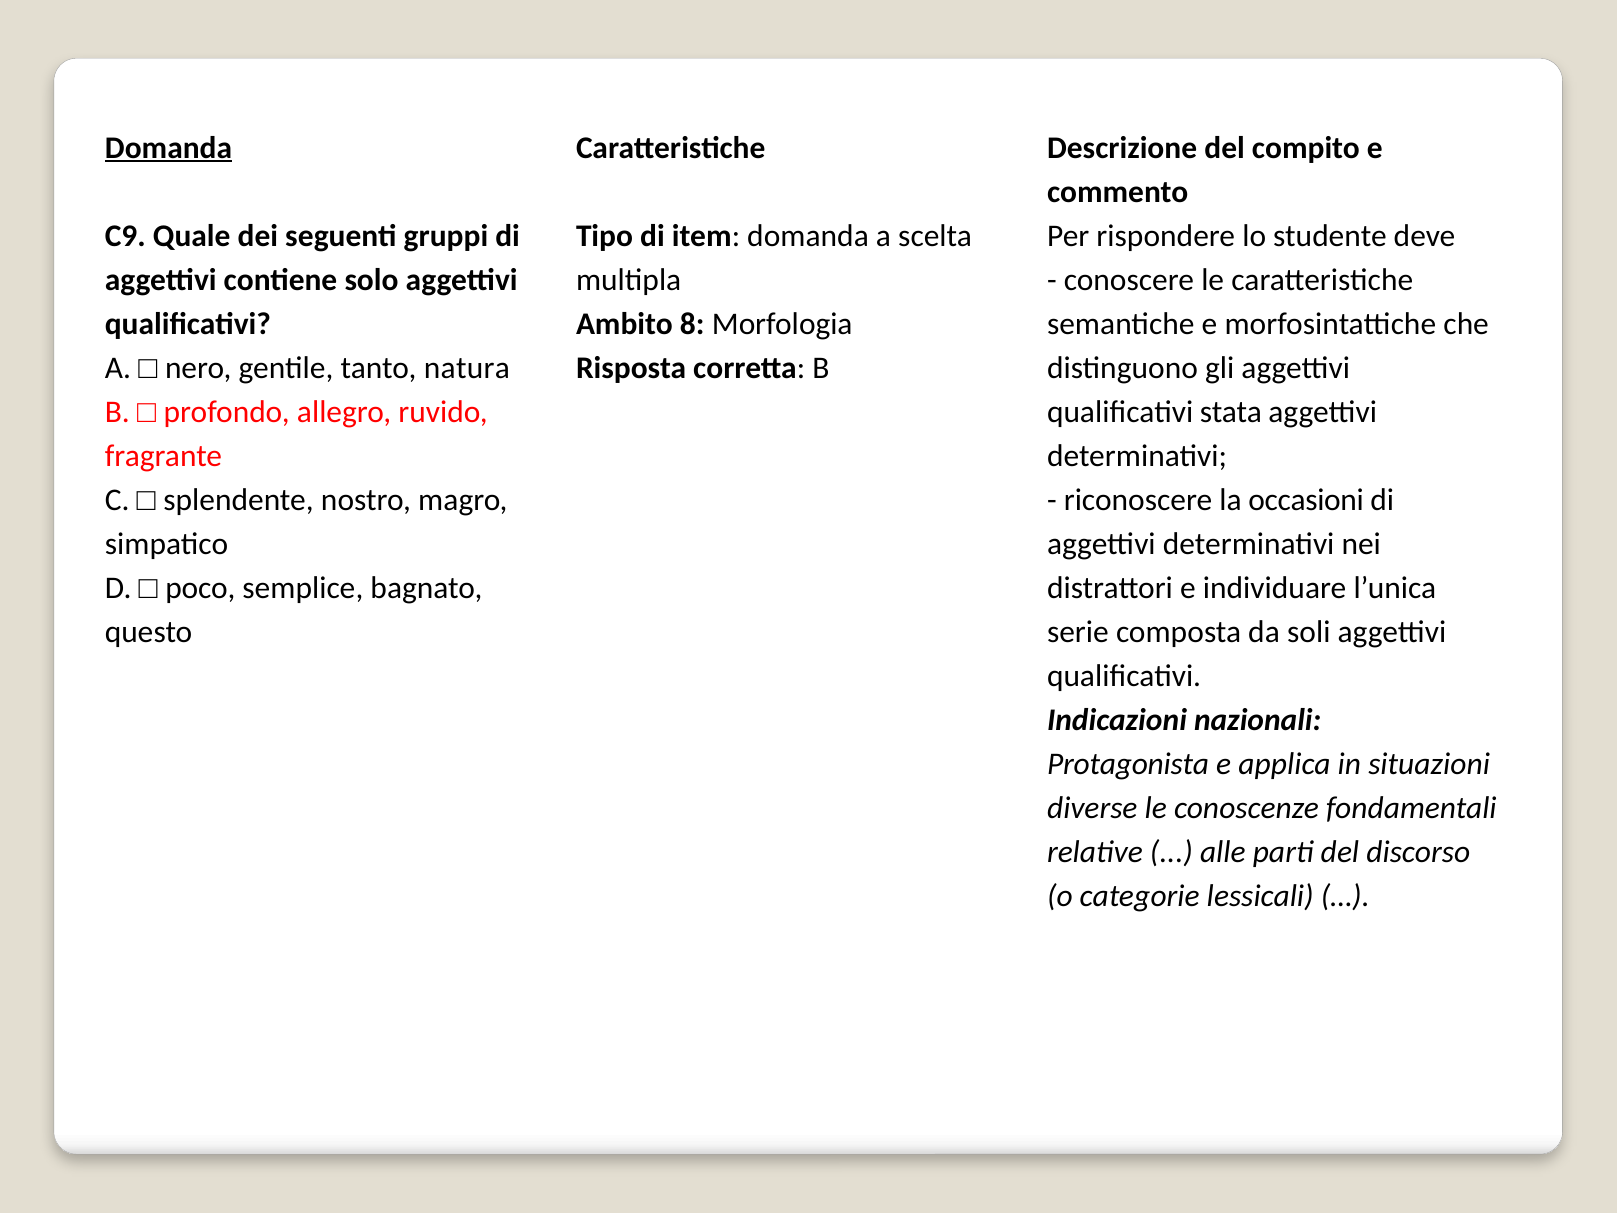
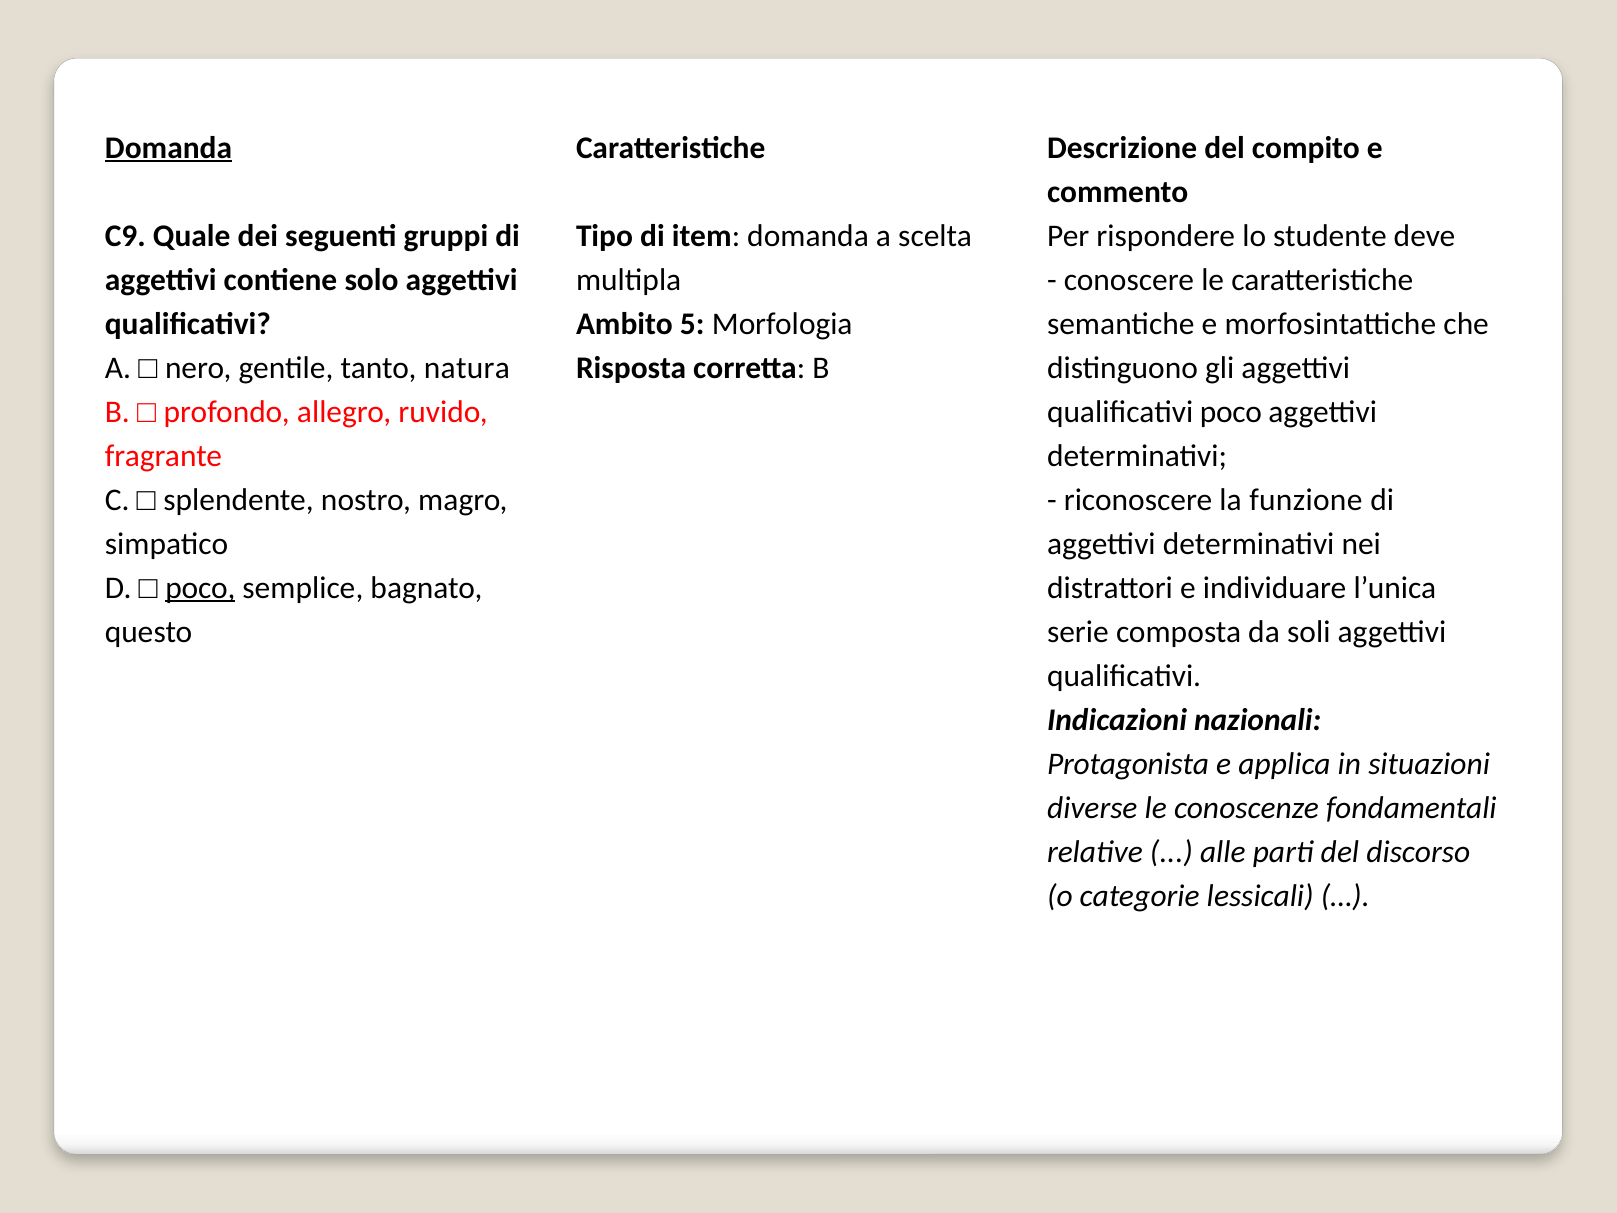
8: 8 -> 5
qualificativi stata: stata -> poco
occasioni: occasioni -> funzione
poco at (200, 588) underline: none -> present
